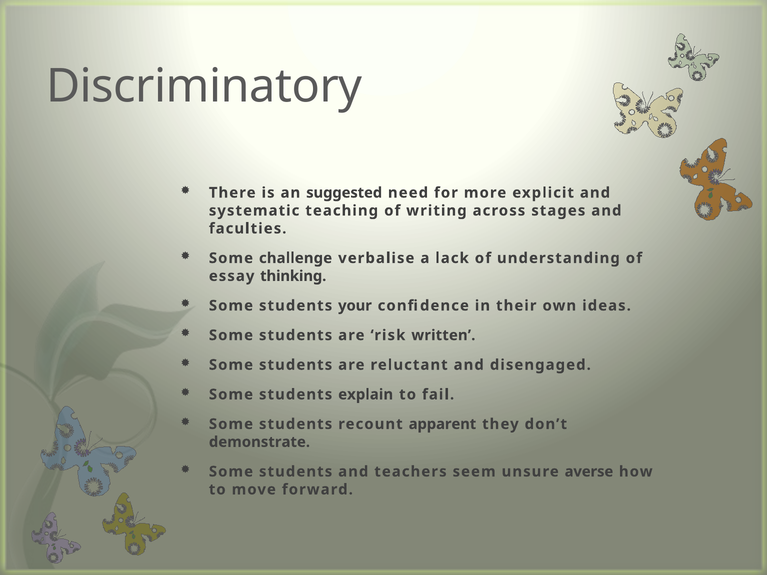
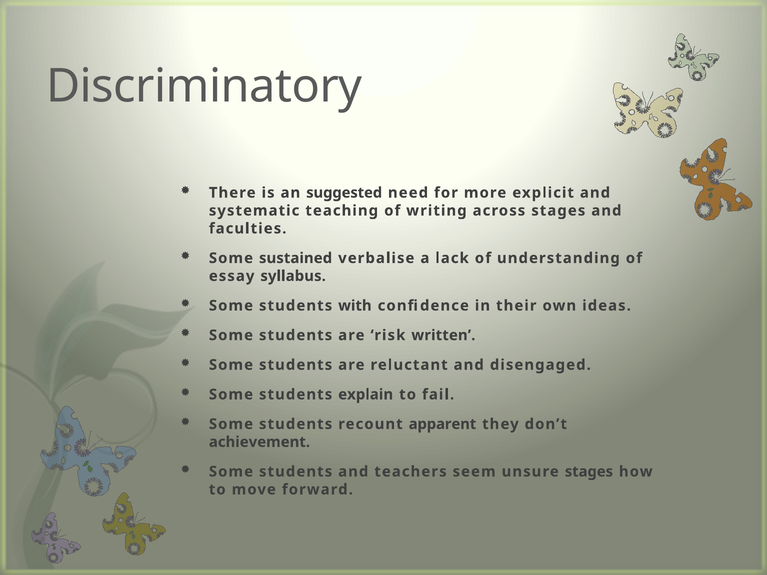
challenge: challenge -> sustained
thinking: thinking -> syllabus
your: your -> with
demonstrate: demonstrate -> achievement
unsure averse: averse -> stages
